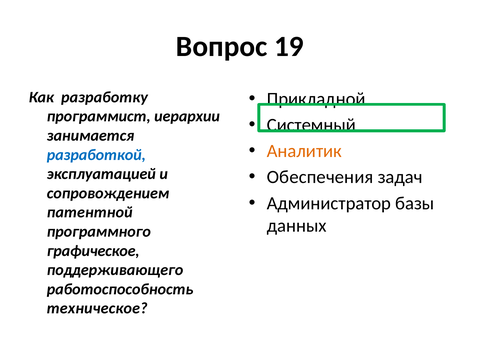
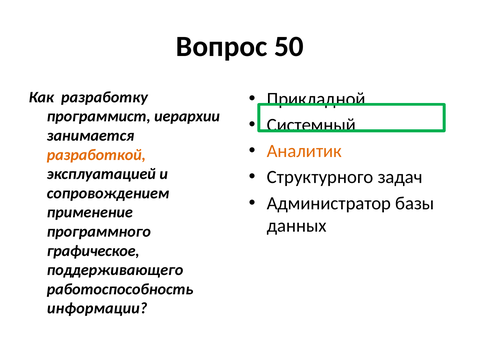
19: 19 -> 50
разработкой colour: blue -> orange
Обеспечения: Обеспечения -> Структурного
патентной: патентной -> применение
техническое: техническое -> информации
